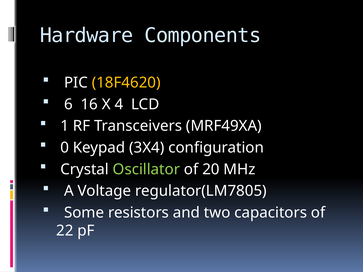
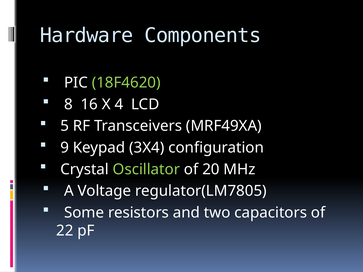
18F4620 colour: yellow -> light green
6: 6 -> 8
1: 1 -> 5
0: 0 -> 9
